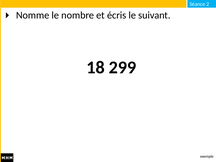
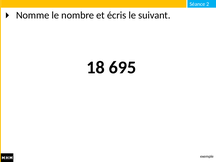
299: 299 -> 695
